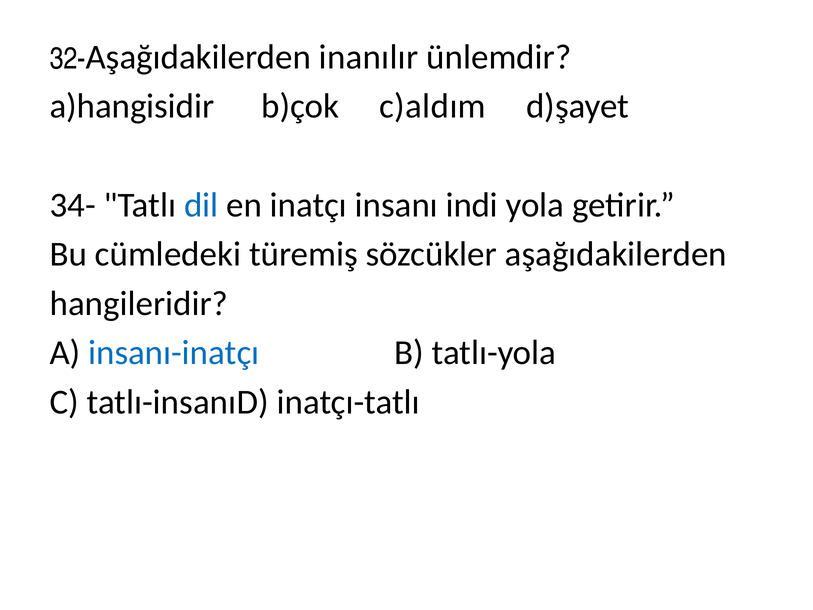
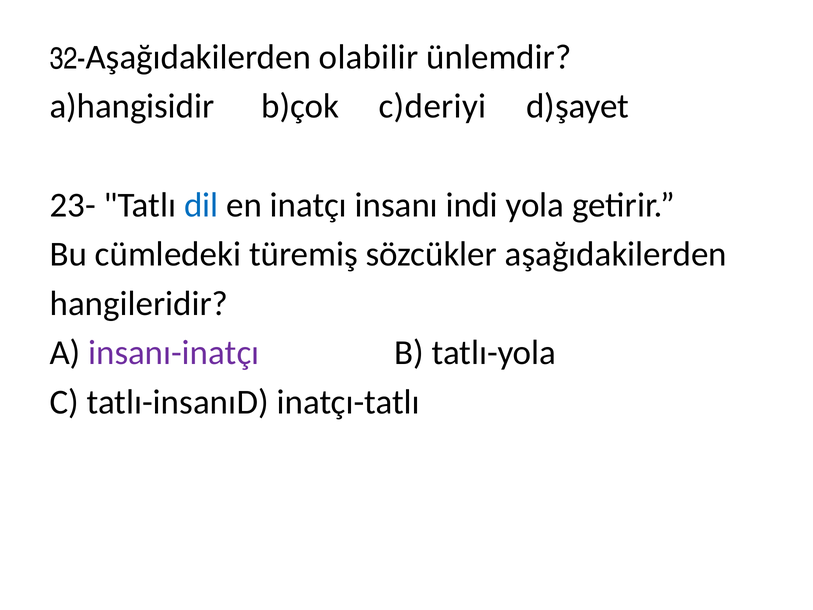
inanılır: inanılır -> olabilir
c)aldım: c)aldım -> c)deriyi
34-: 34- -> 23-
insanı-inatçı colour: blue -> purple
